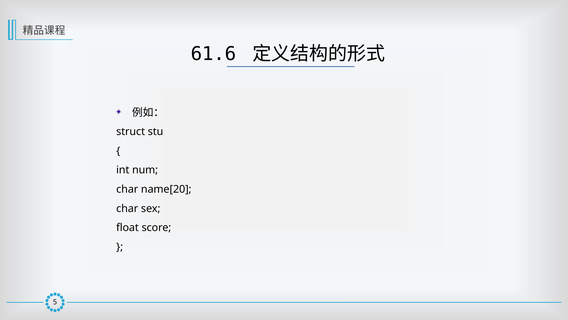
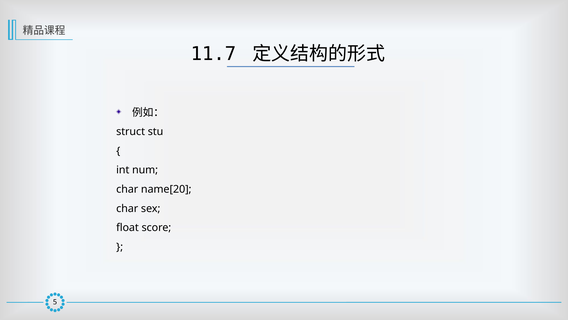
61.6: 61.6 -> 11.7
